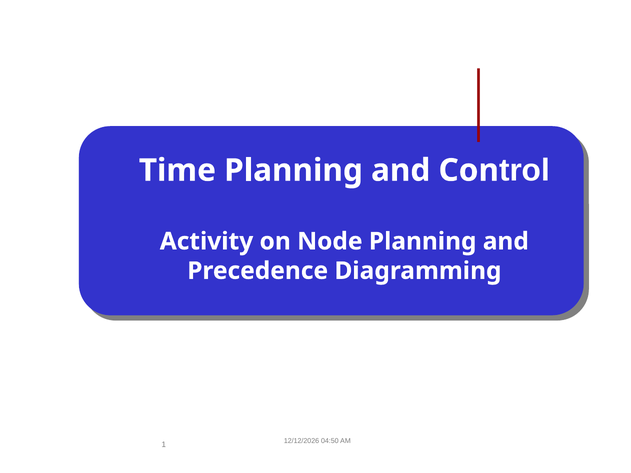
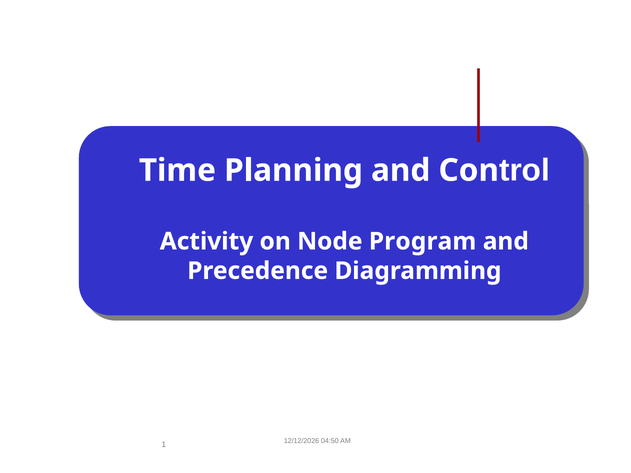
Node Planning: Planning -> Program
